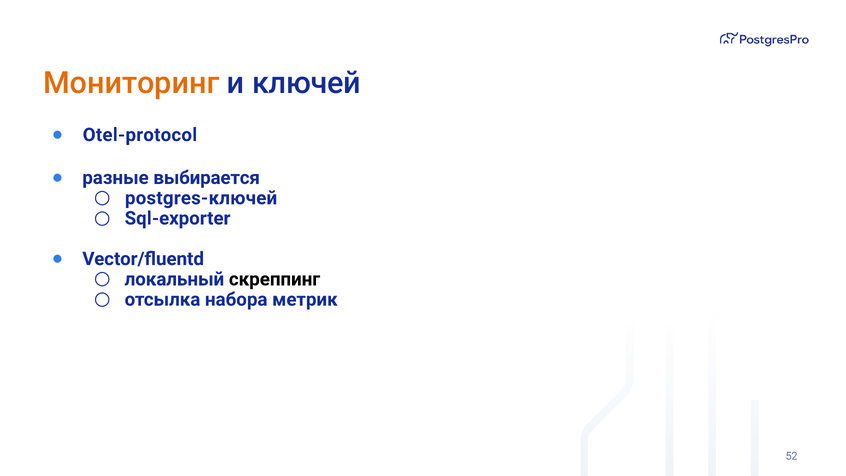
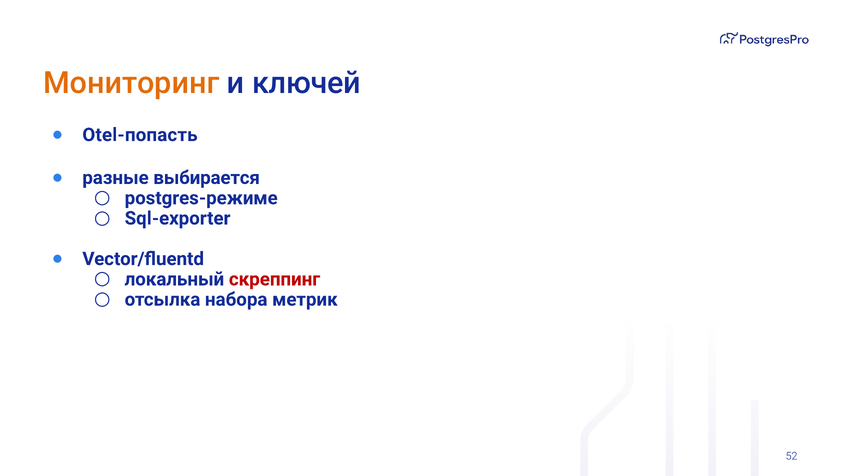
Otel-protocol: Otel-protocol -> Otel-попасть
postgres-ключей: postgres-ключей -> postgres-режиме
скреппинг colour: black -> red
